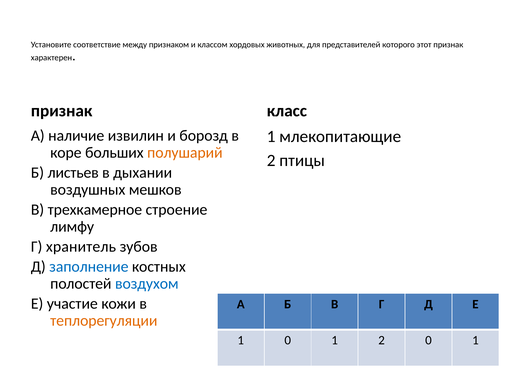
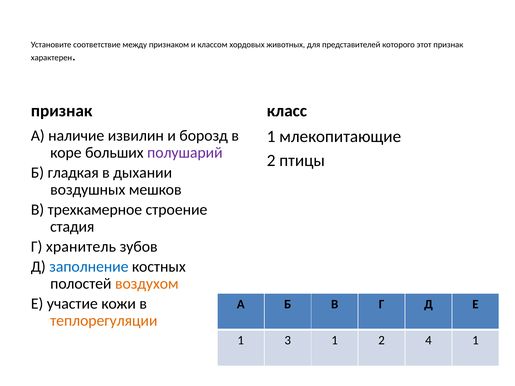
полушарий colour: orange -> purple
листьев: листьев -> гладкая
лимфу: лимфу -> стадия
воздухом colour: blue -> orange
1 0: 0 -> 3
2 0: 0 -> 4
